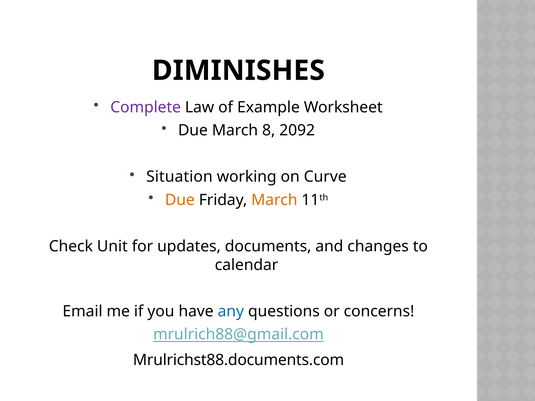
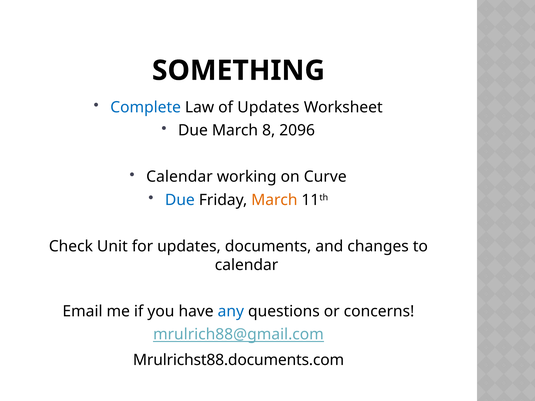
DIMINISHES: DIMINISHES -> SOMETHING
Complete colour: purple -> blue
of Example: Example -> Updates
2092: 2092 -> 2096
Situation at (179, 177): Situation -> Calendar
Due at (180, 200) colour: orange -> blue
